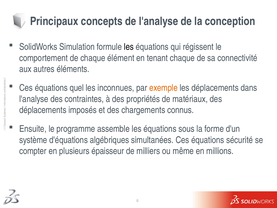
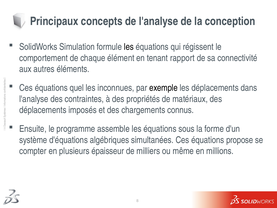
tenant chaque: chaque -> rapport
exemple colour: orange -> black
sécurité: sécurité -> propose
